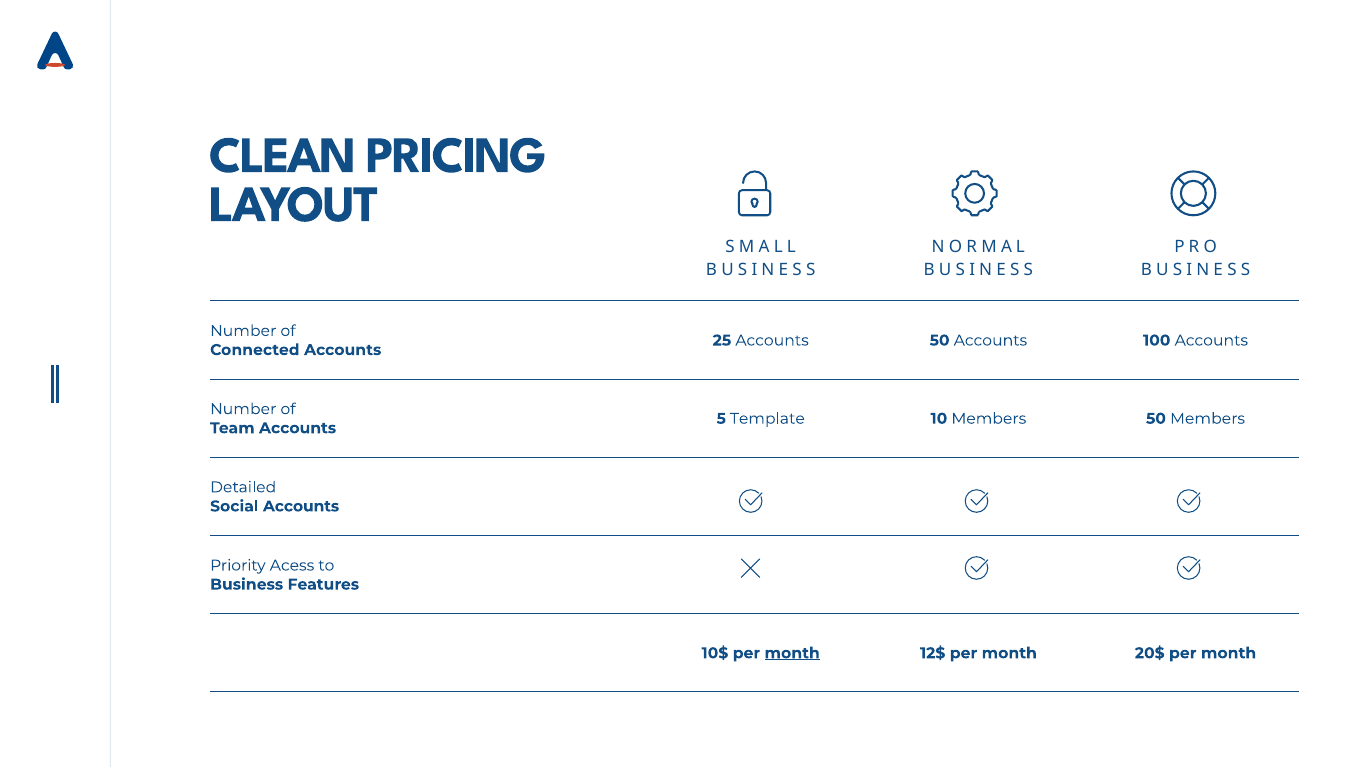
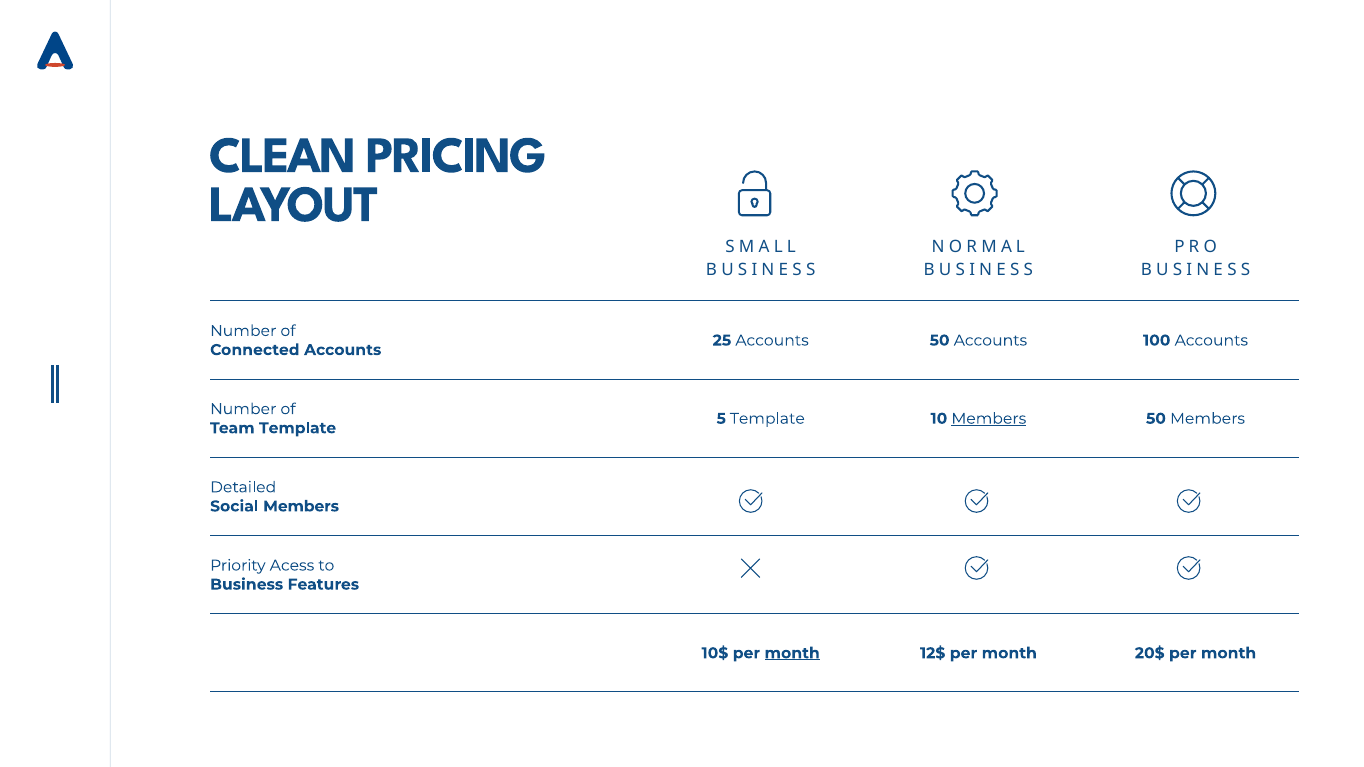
Members at (989, 419) underline: none -> present
Team Accounts: Accounts -> Template
Social Accounts: Accounts -> Members
